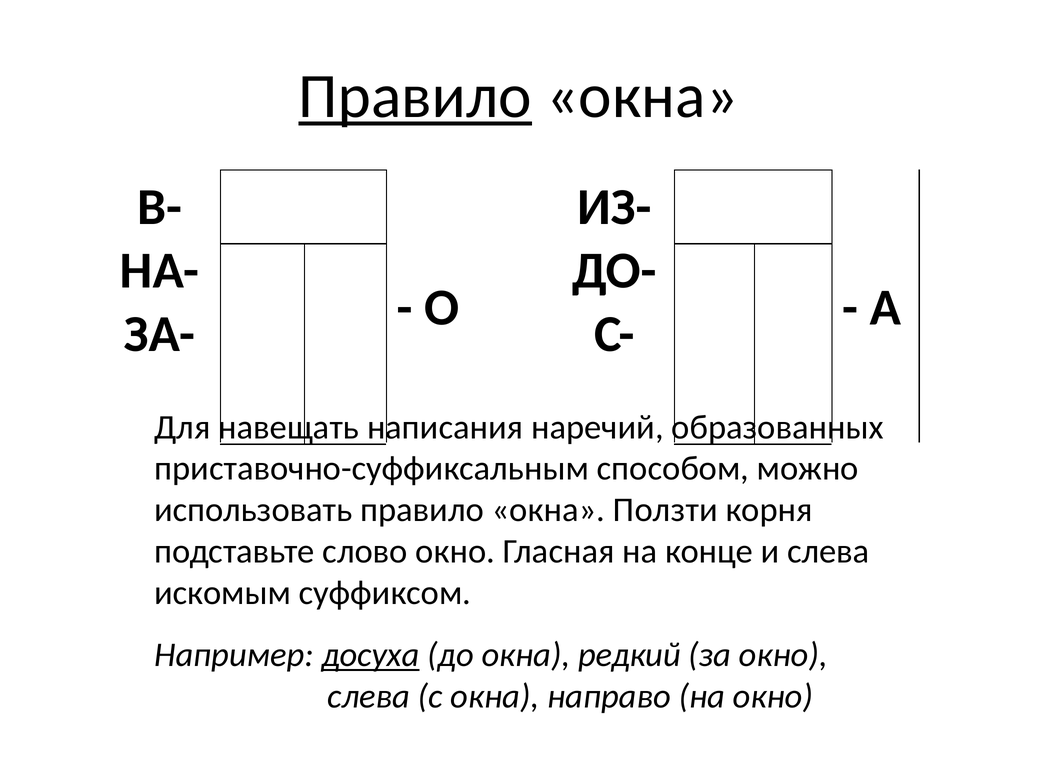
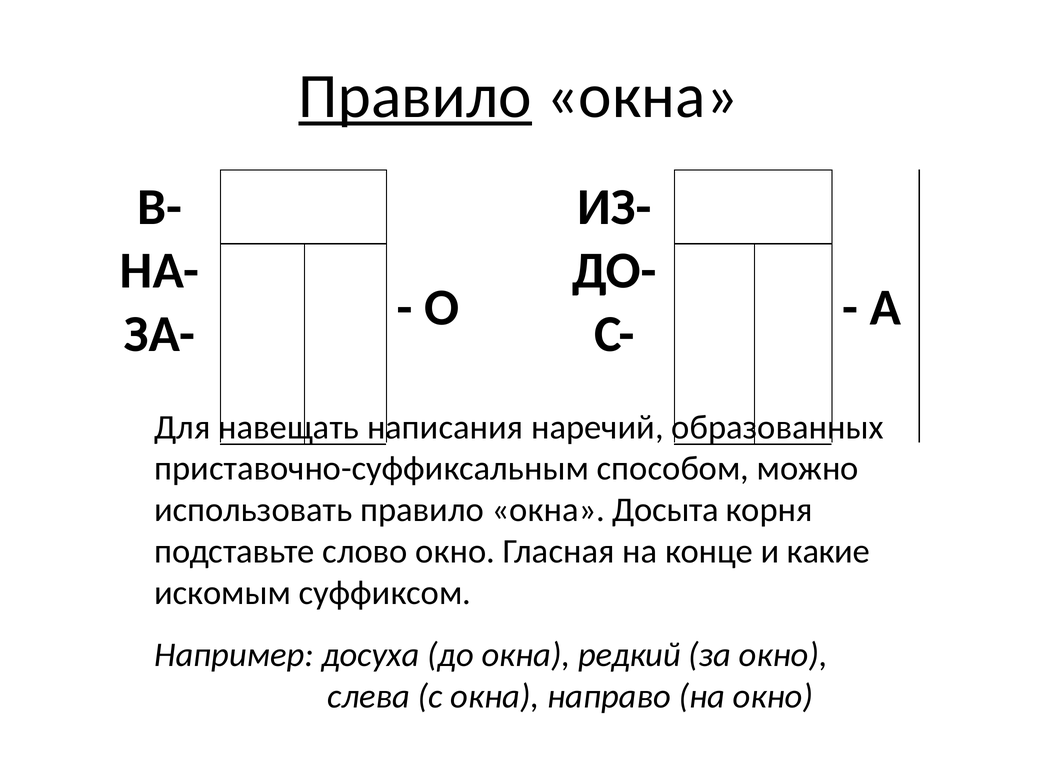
Ползти: Ползти -> Досыта
и слева: слева -> какие
досуха underline: present -> none
